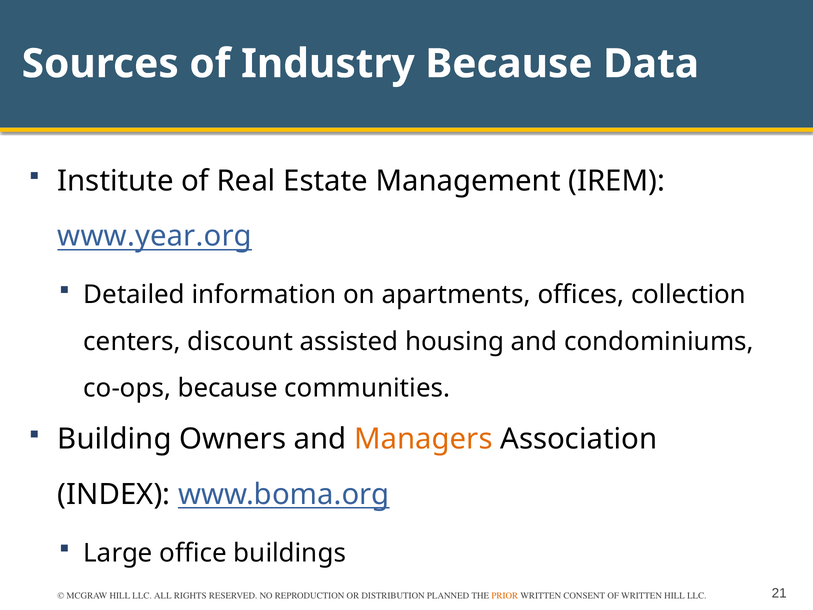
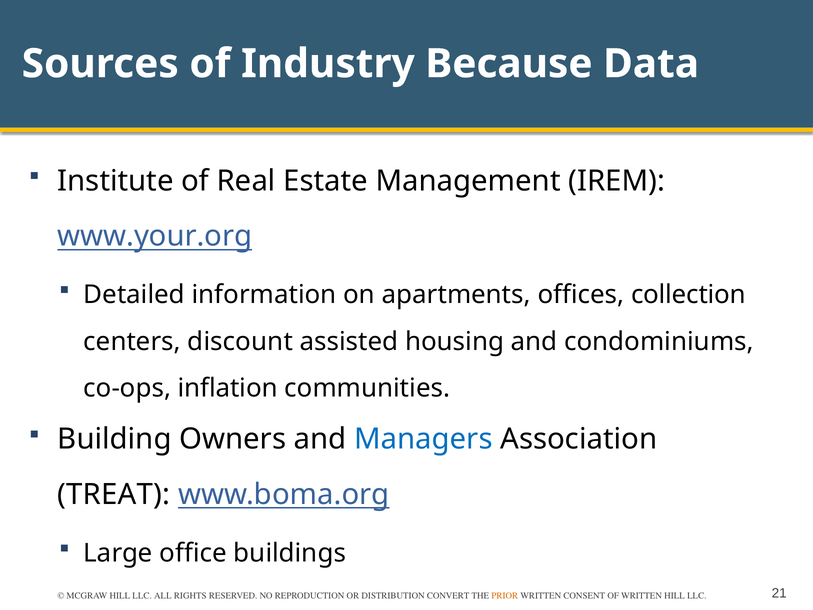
www.year.org: www.year.org -> www.your.org
co-ops because: because -> inflation
Managers colour: orange -> blue
INDEX: INDEX -> TREAT
PLANNED: PLANNED -> CONVERT
